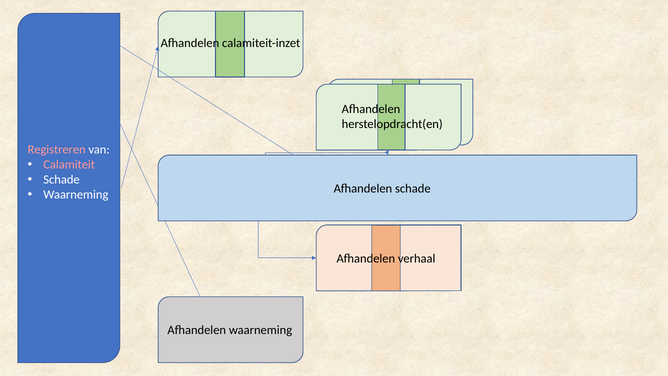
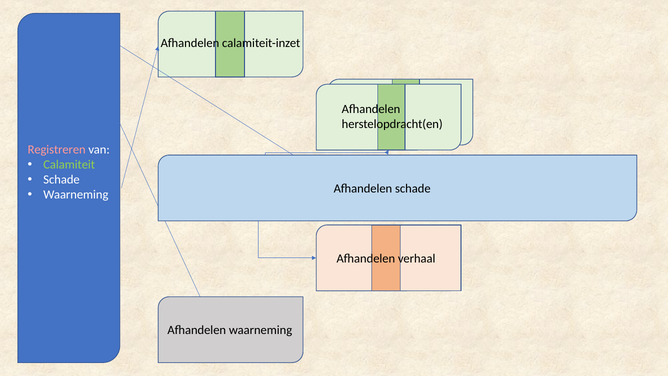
Calamiteit colour: pink -> light green
